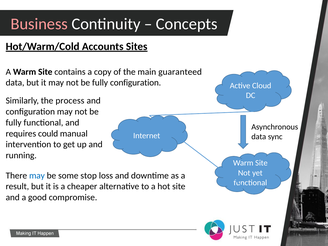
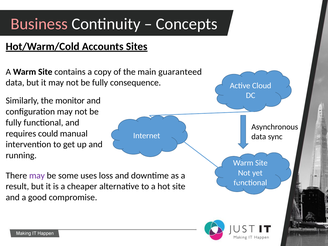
fully configuration: configuration -> consequence
process: process -> monitor
may at (37, 176) colour: blue -> purple
stop: stop -> uses
